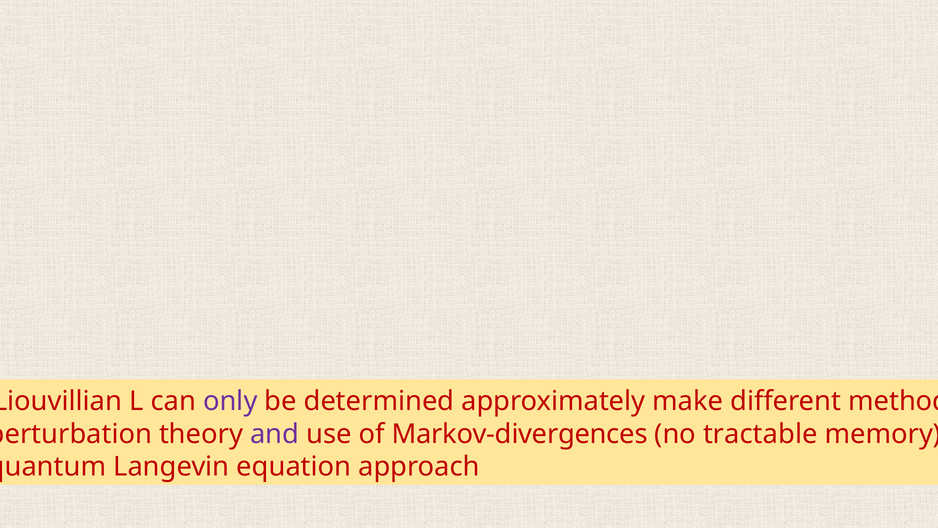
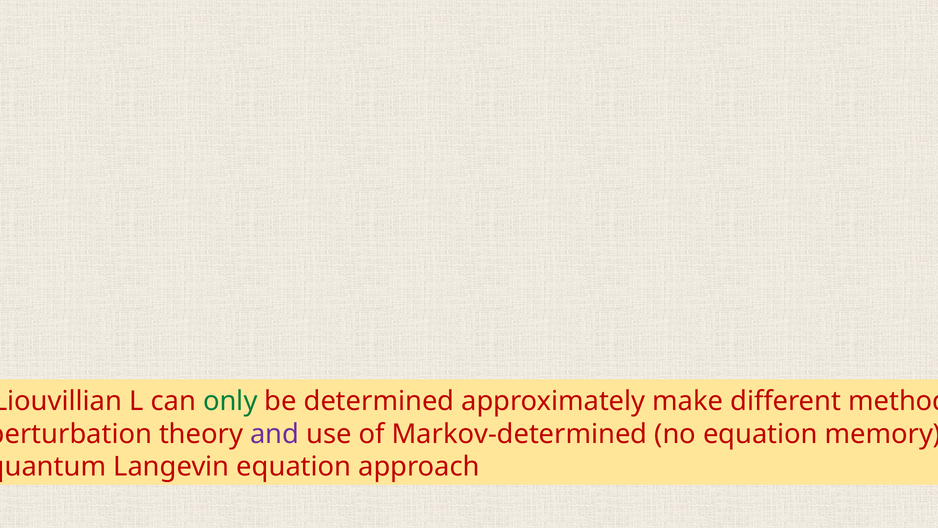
only colour: purple -> green
Markov-divergences: Markov-divergences -> Markov-determined
no tractable: tractable -> equation
